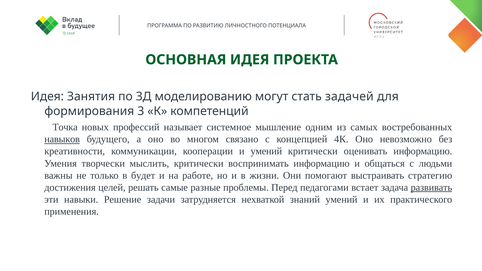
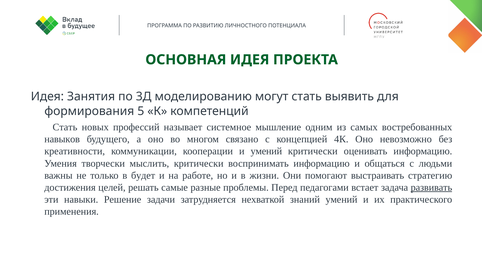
задачей: задачей -> выявить
3: 3 -> 5
Точка at (65, 127): Точка -> Стать
навыков underline: present -> none
